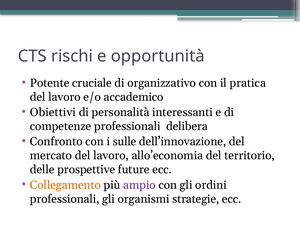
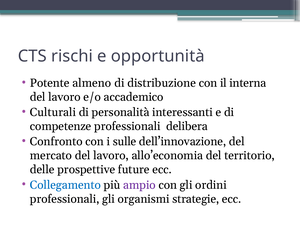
cruciale: cruciale -> almeno
organizzativo: organizzativo -> distribuzione
pratica: pratica -> interna
Obiettivi: Obiettivi -> Culturali
Collegamento colour: orange -> blue
